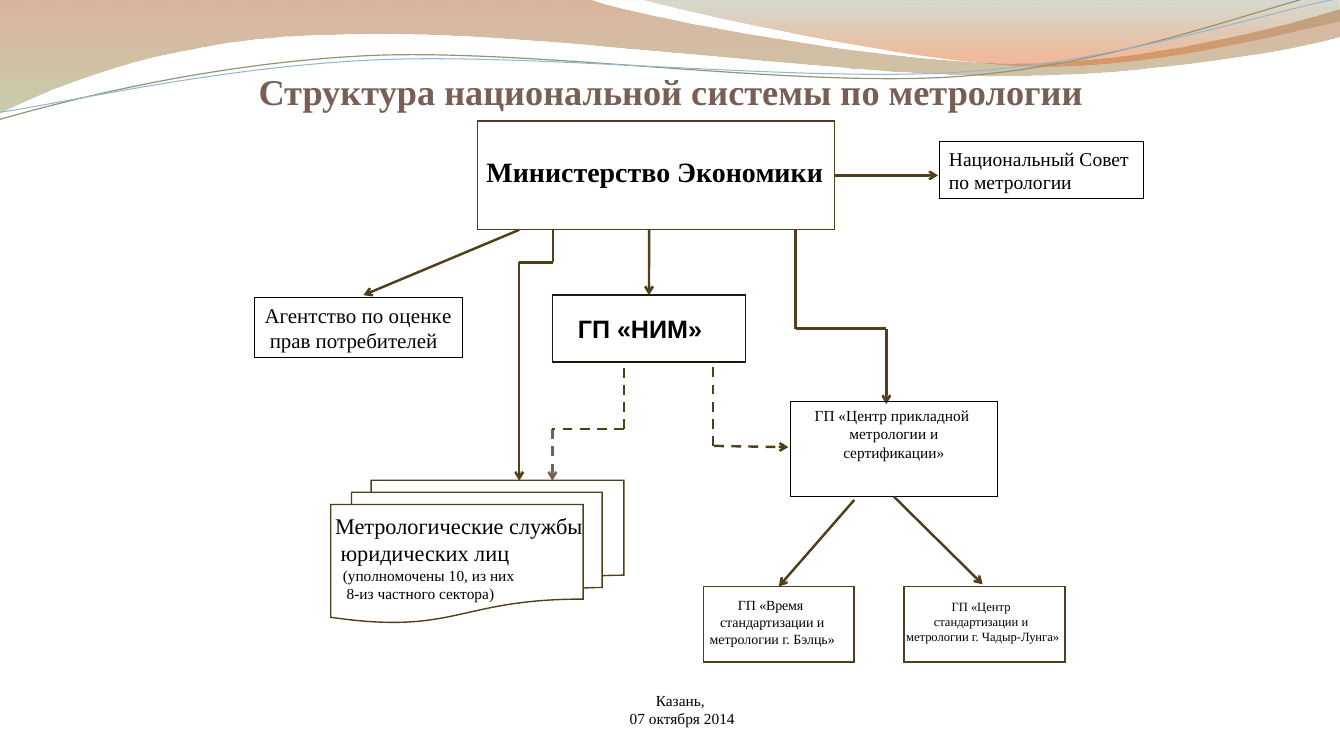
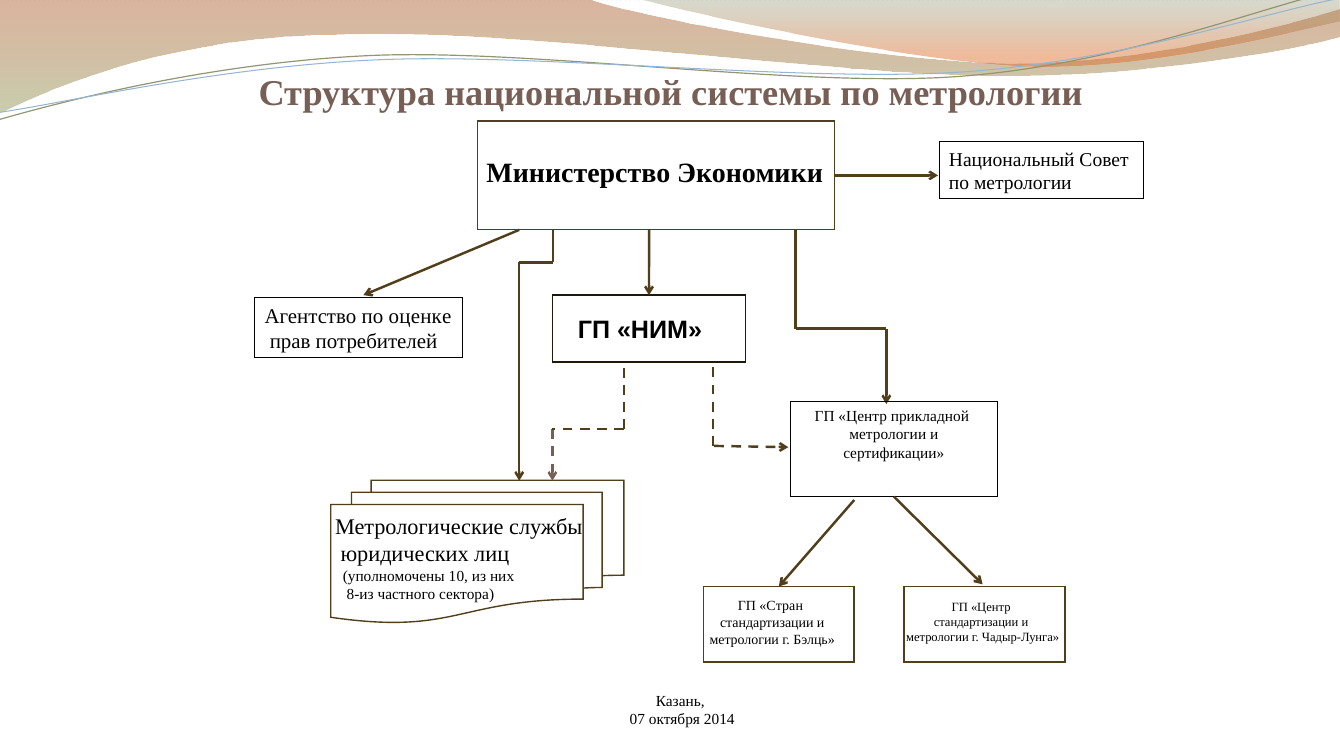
Время: Время -> Стран
